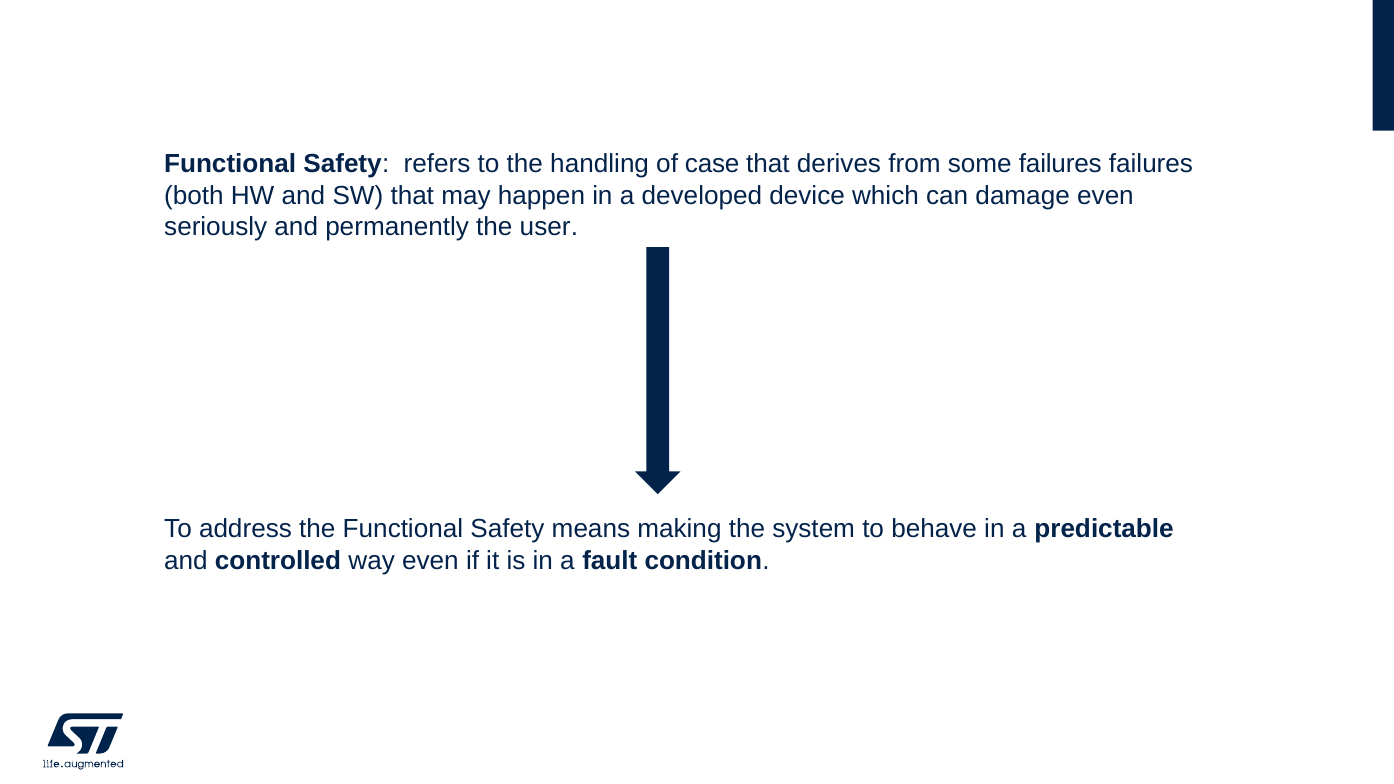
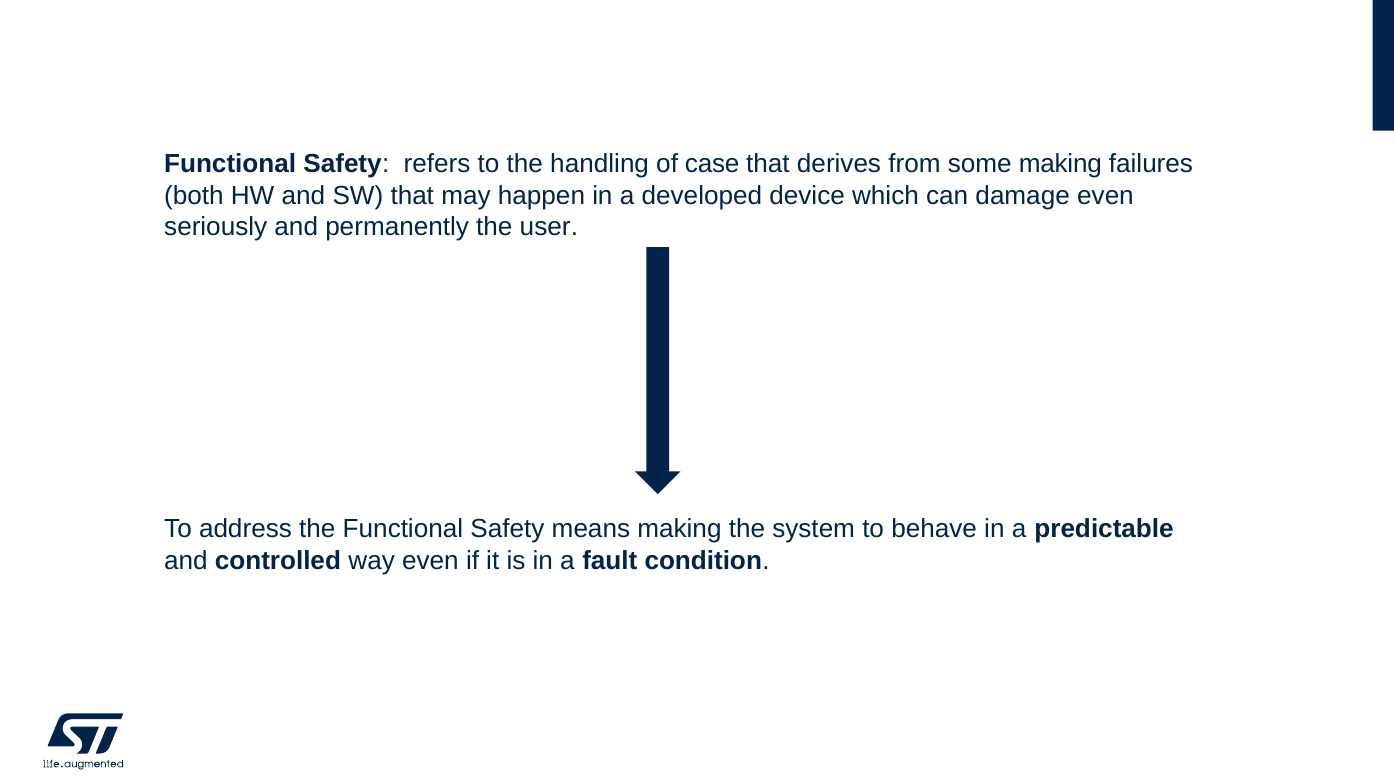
some failures: failures -> making
